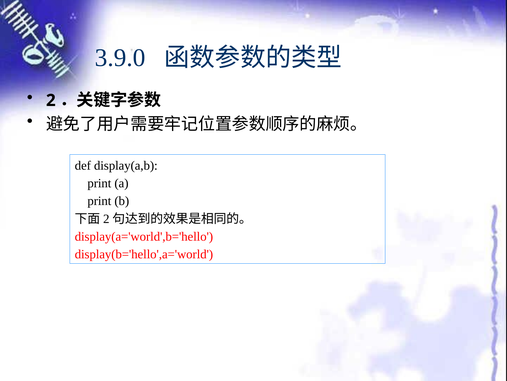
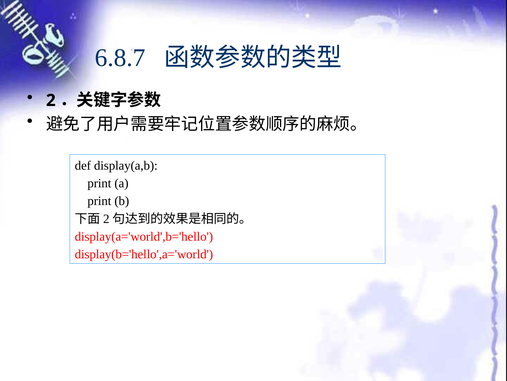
3.9.0: 3.9.0 -> 6.8.7
